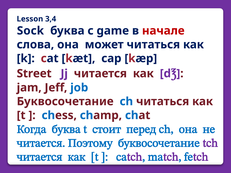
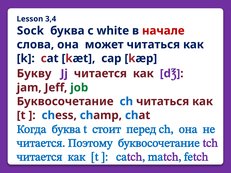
game: game -> white
Street: Street -> Букву
job colour: blue -> green
